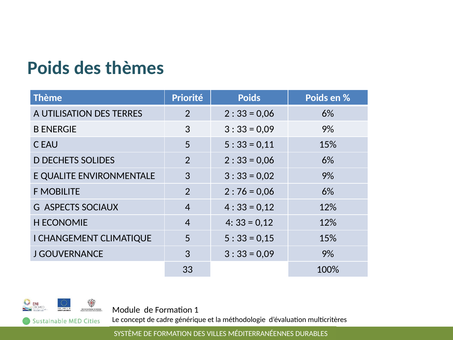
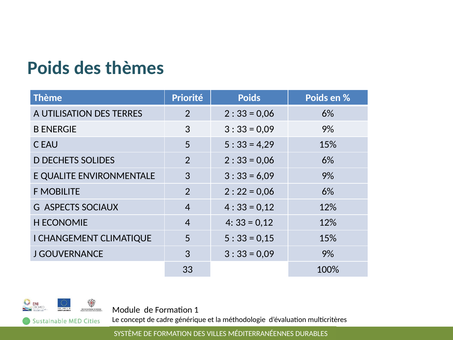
0,11: 0,11 -> 4,29
0,02: 0,02 -> 6,09
76: 76 -> 22
